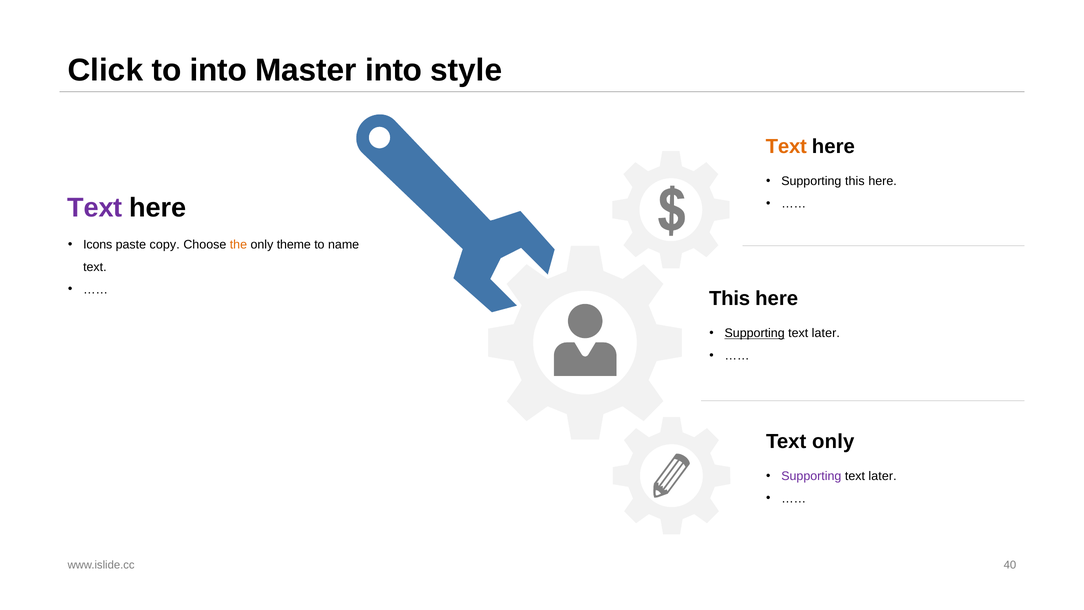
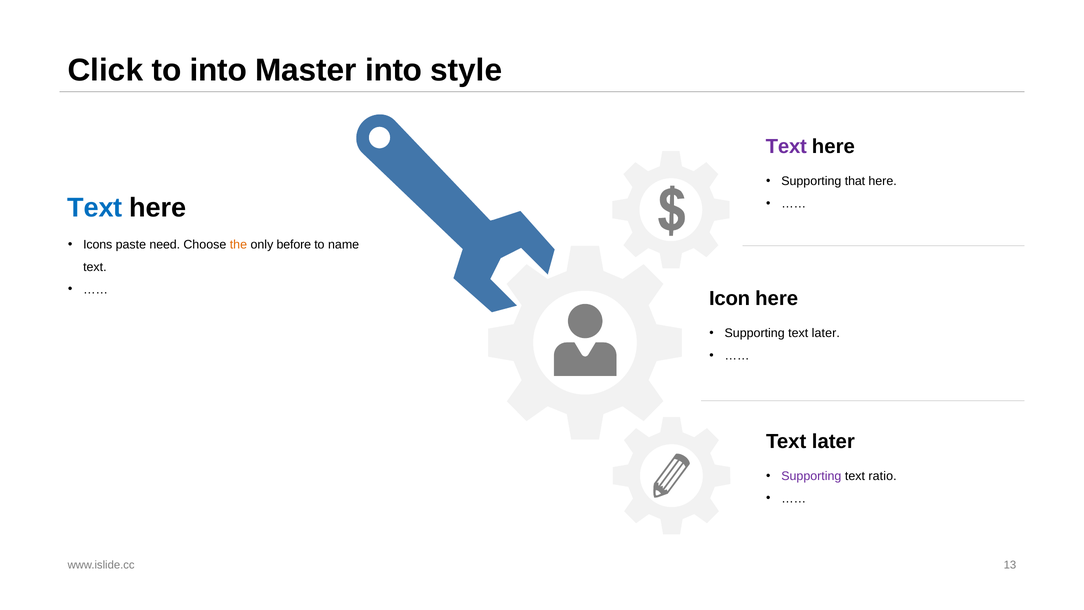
Text at (786, 147) colour: orange -> purple
Supporting this: this -> that
Text at (95, 208) colour: purple -> blue
copy: copy -> need
theme: theme -> before
This at (730, 299): This -> Icon
Supporting at (755, 333) underline: present -> none
only at (833, 441): only -> later
later at (883, 476): later -> ratio
40: 40 -> 13
